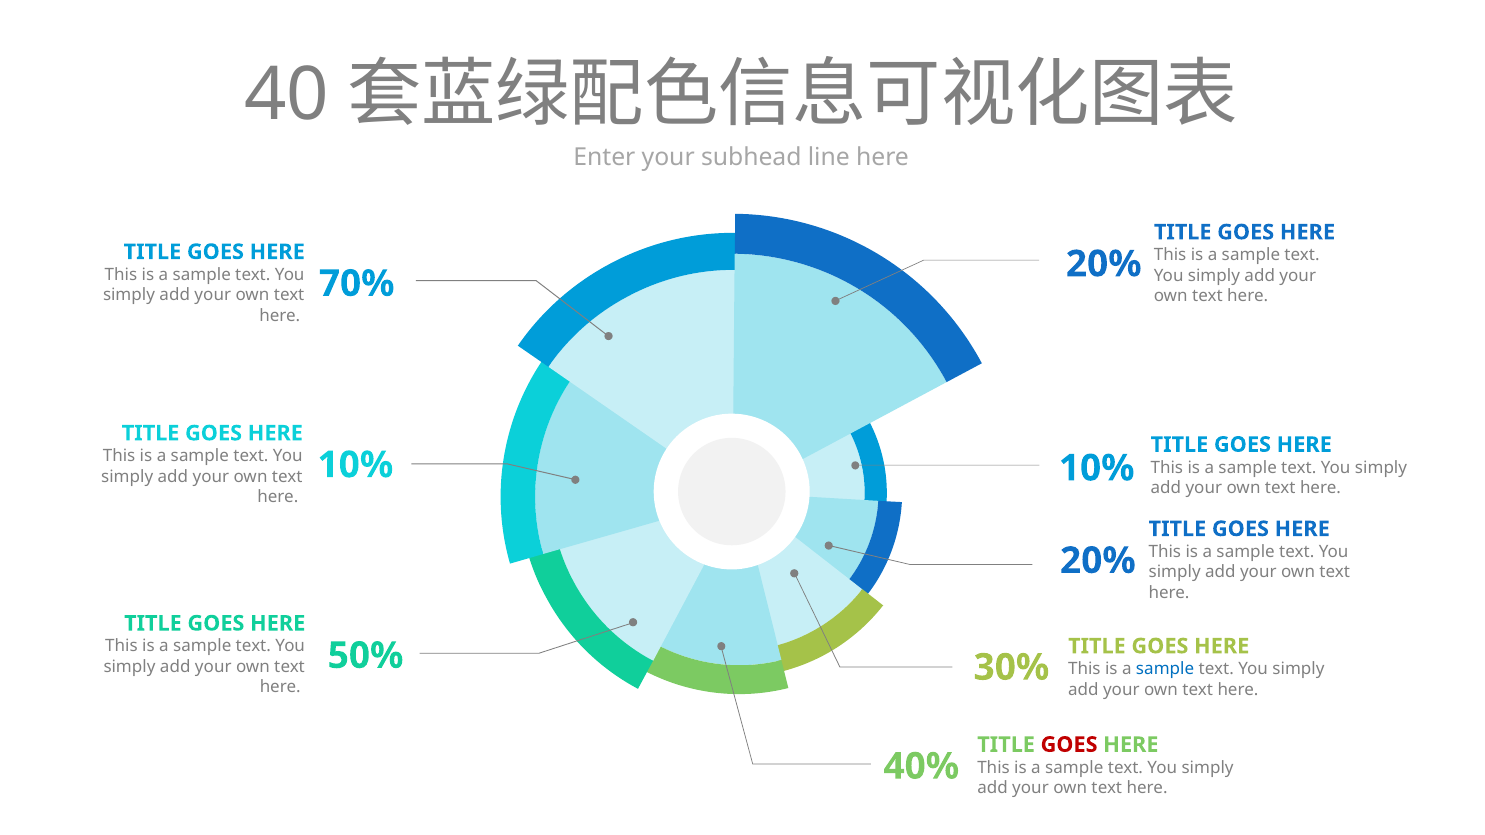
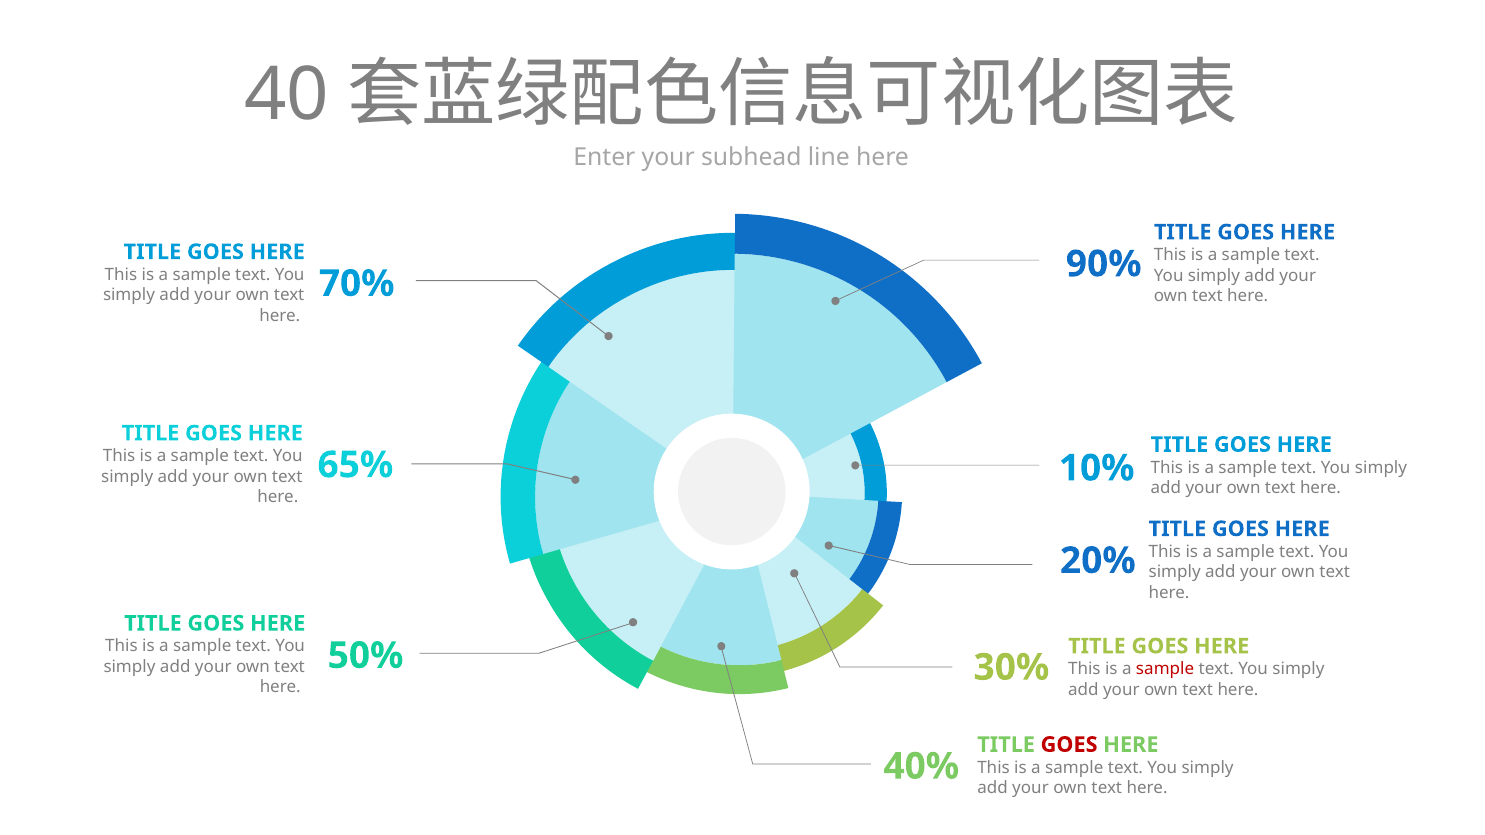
20% at (1104, 264): 20% -> 90%
10% at (355, 465): 10% -> 65%
sample at (1165, 669) colour: blue -> red
